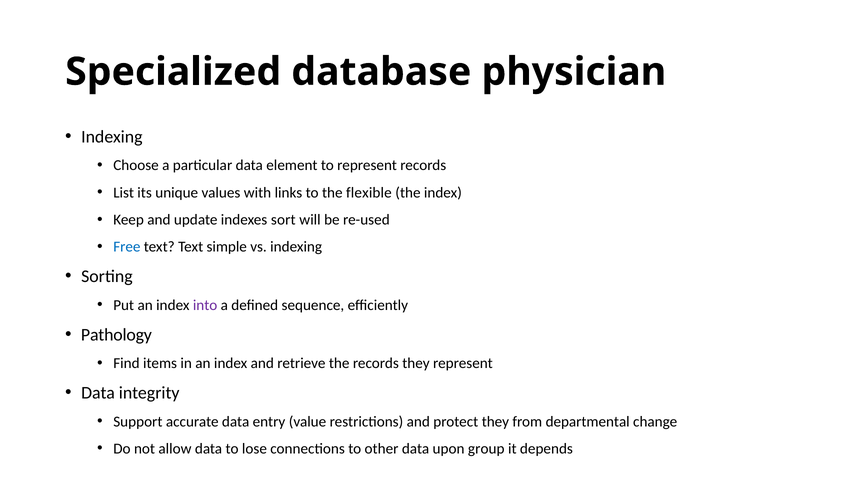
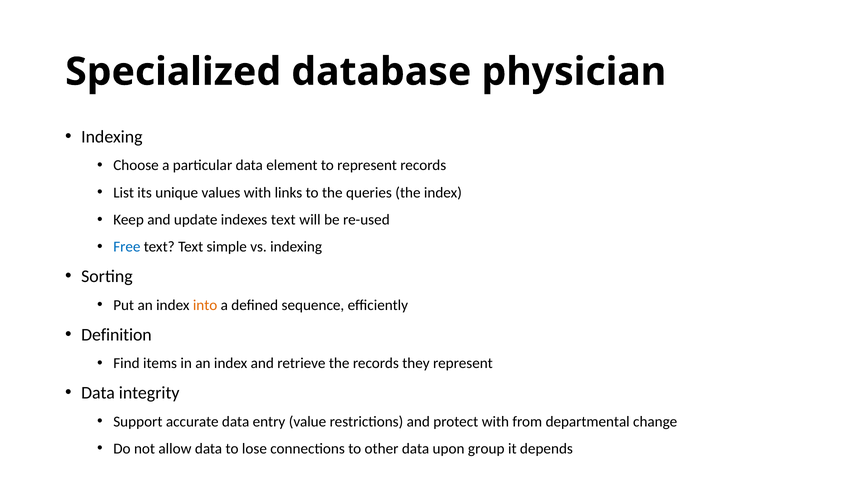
flexible: flexible -> queries
indexes sort: sort -> text
into colour: purple -> orange
Pathology: Pathology -> Definition
protect they: they -> with
